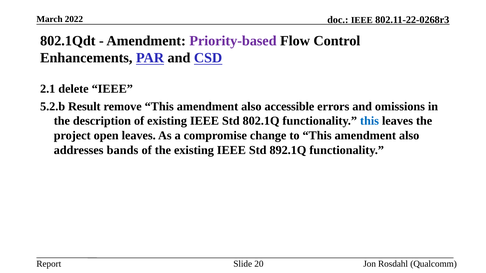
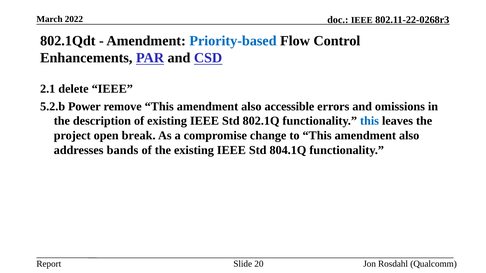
Priority-based colour: purple -> blue
Result: Result -> Power
open leaves: leaves -> break
892.1Q: 892.1Q -> 804.1Q
